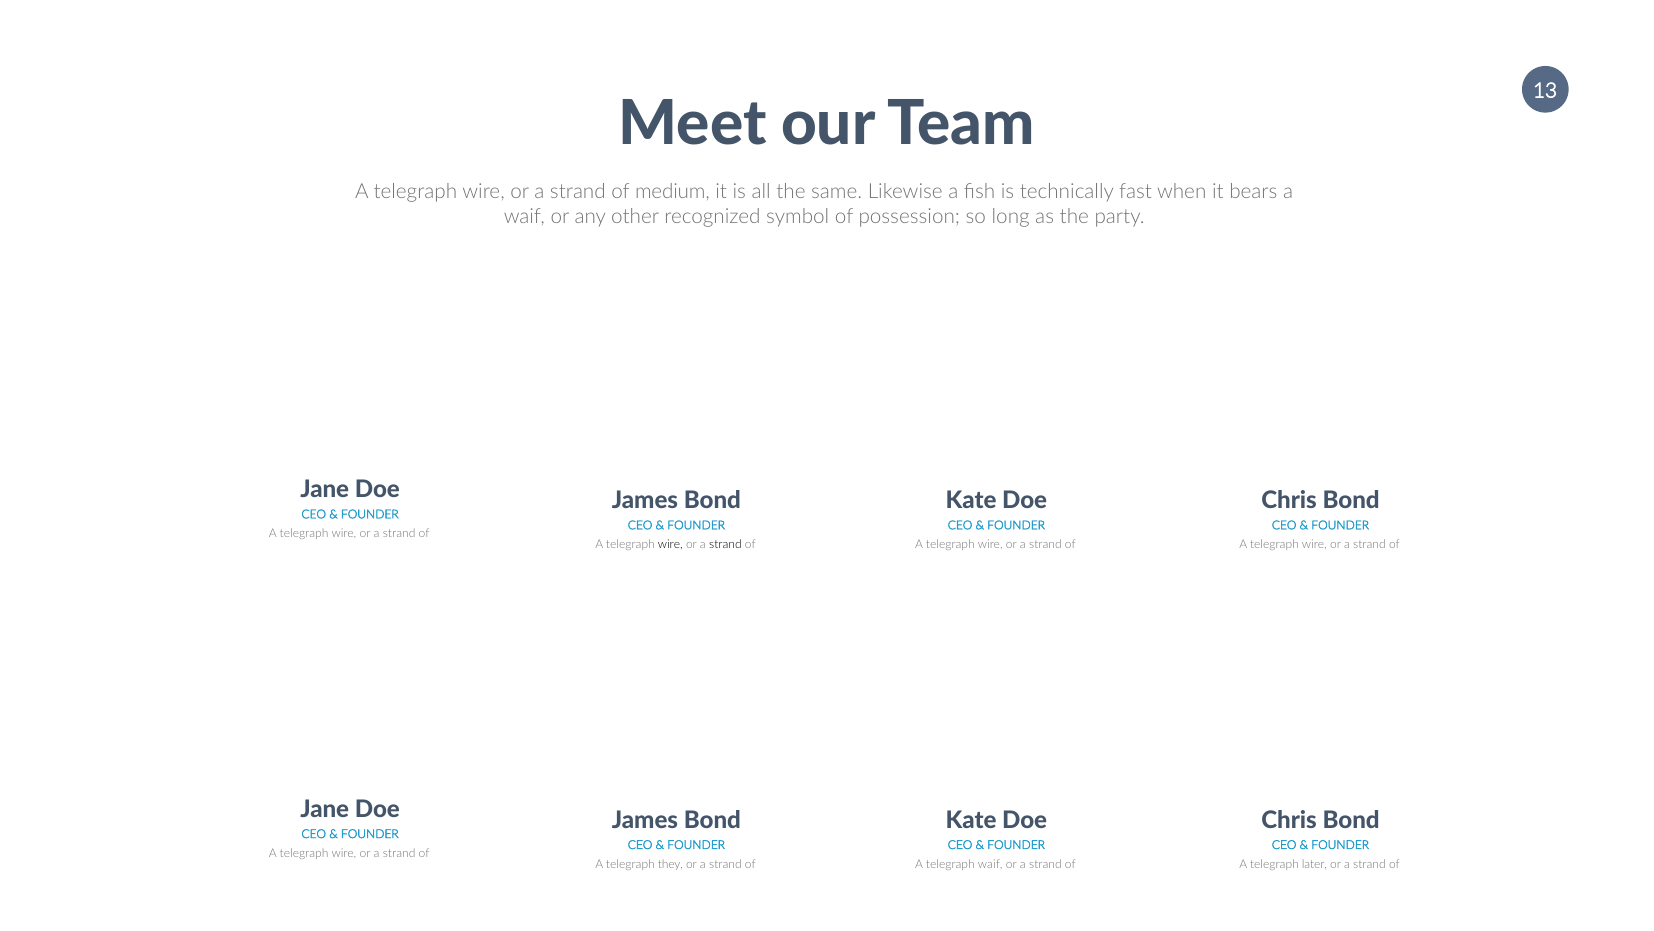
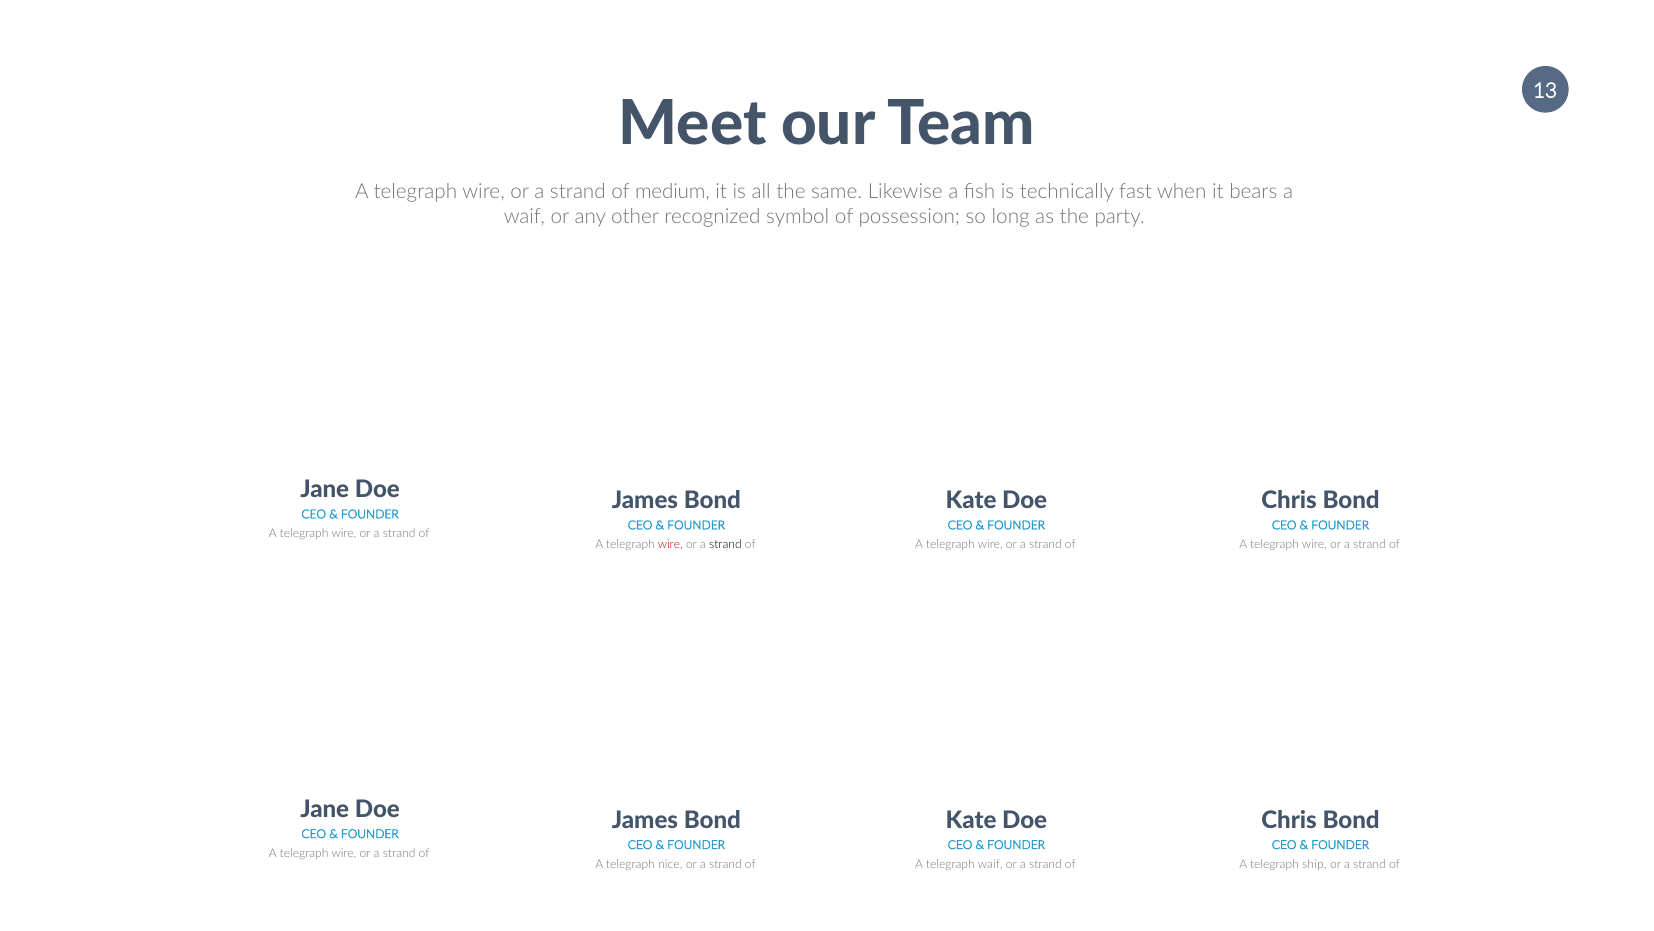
wire at (670, 544) colour: black -> red
they: they -> nice
later: later -> ship
